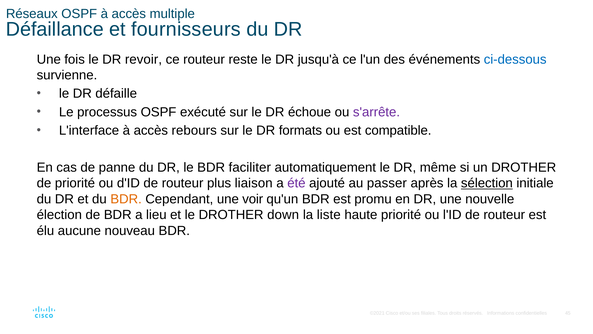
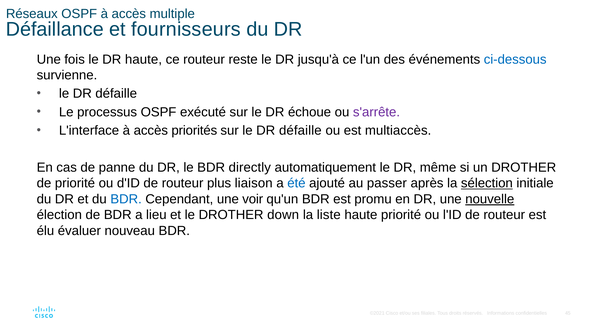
DR revoir: revoir -> haute
rebours: rebours -> priorités
sur le DR formats: formats -> défaille
compatible: compatible -> multiaccès
faciliter: faciliter -> directly
été colour: purple -> blue
BDR at (126, 199) colour: orange -> blue
nouvelle underline: none -> present
aucune: aucune -> évaluer
